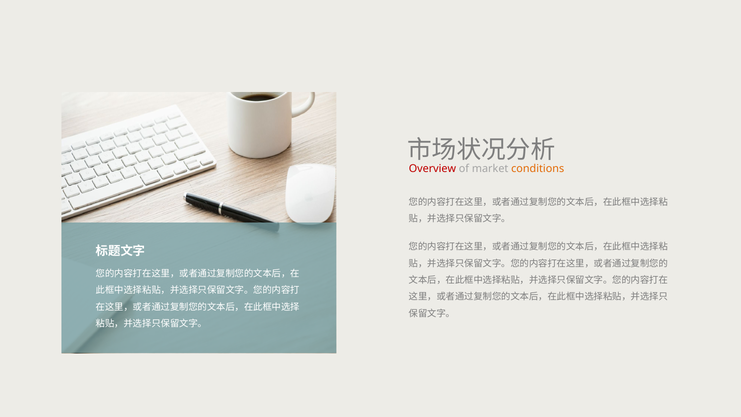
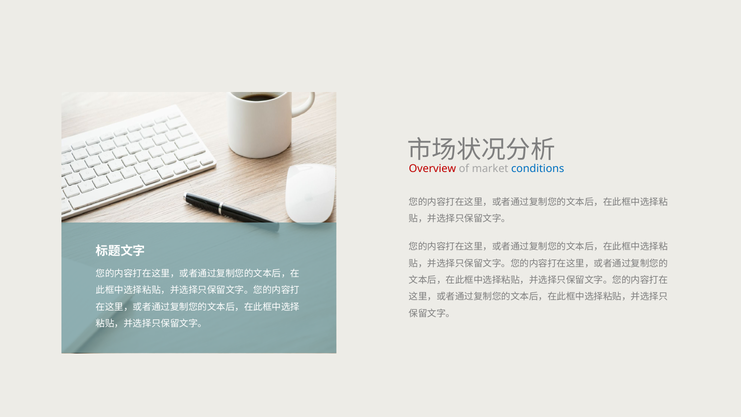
conditions colour: orange -> blue
